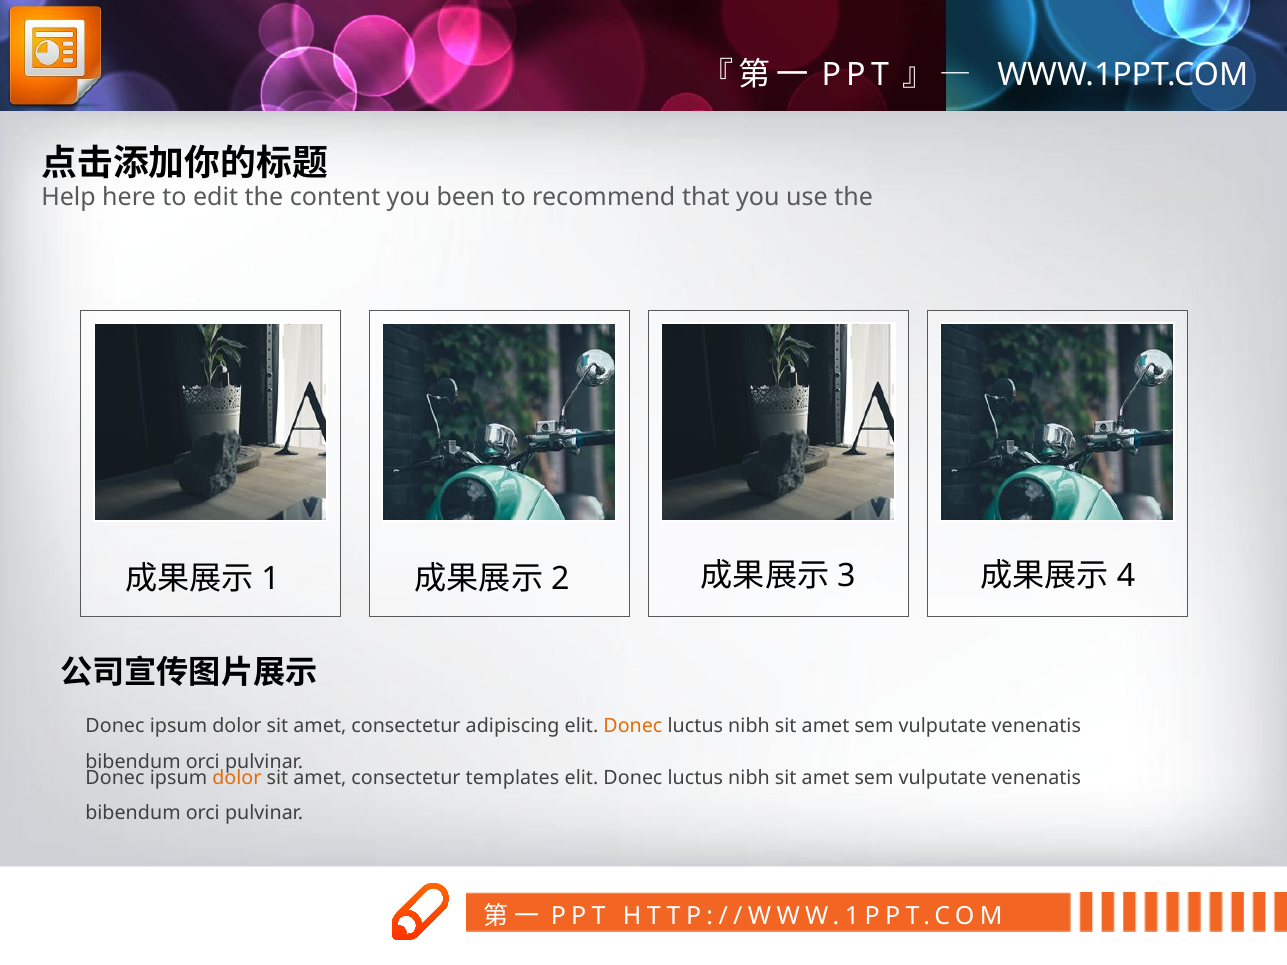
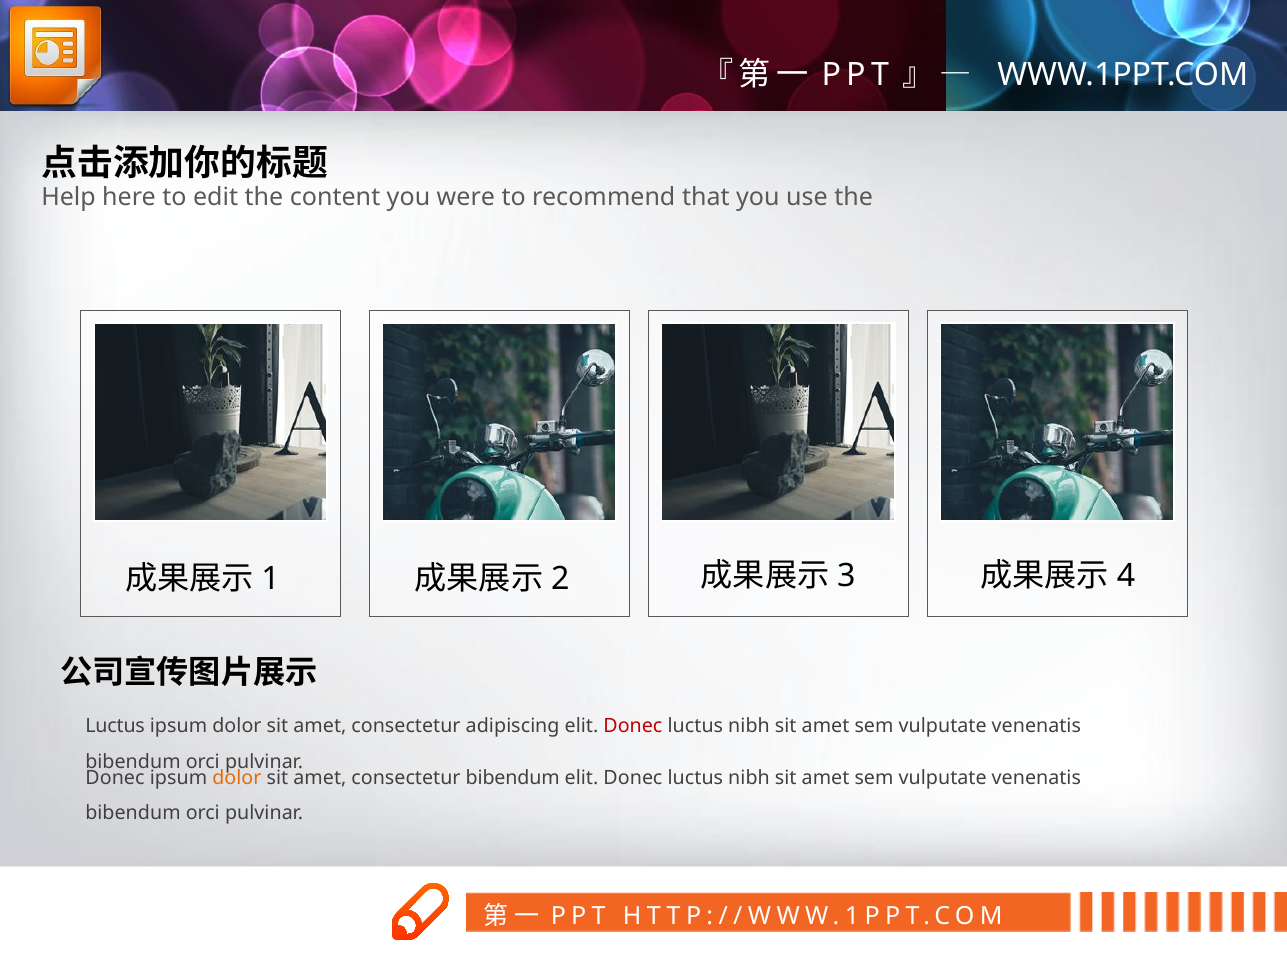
been: been -> were
Donec at (115, 727): Donec -> Luctus
Donec at (633, 727) colour: orange -> red
consectetur templates: templates -> bibendum
